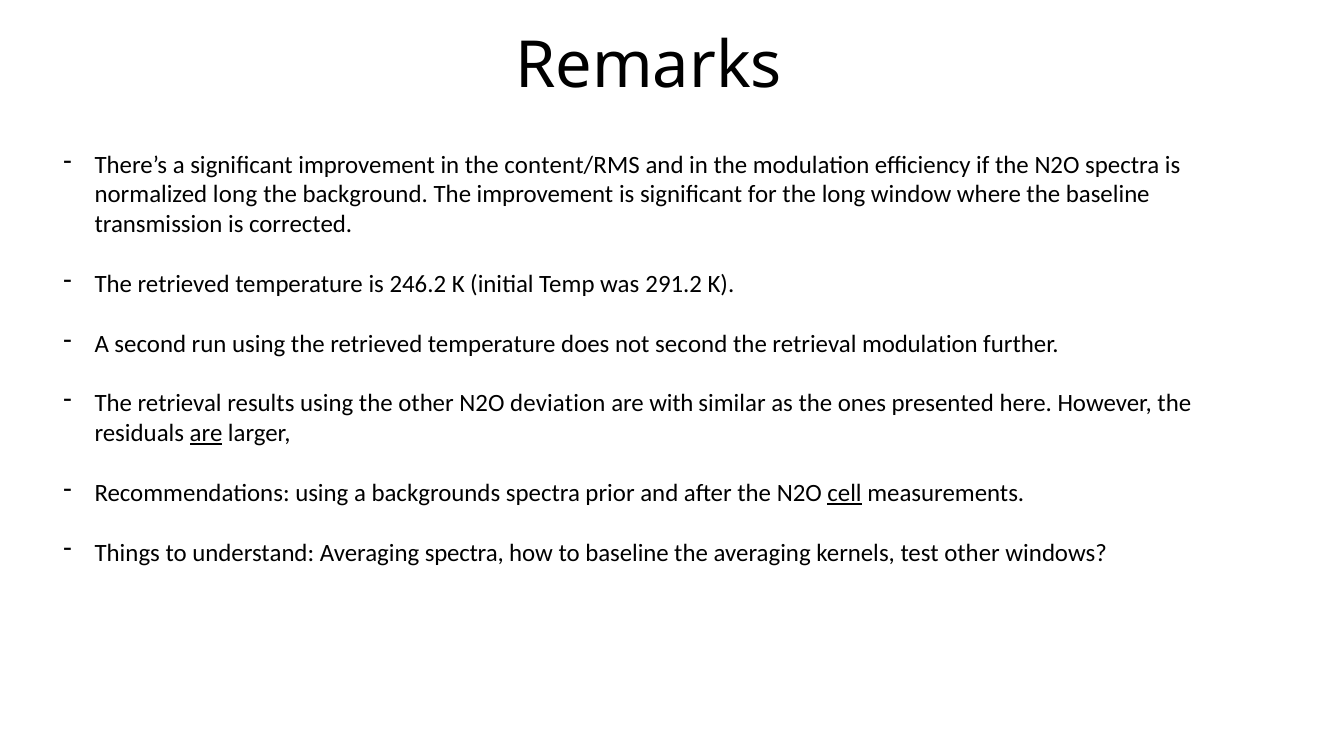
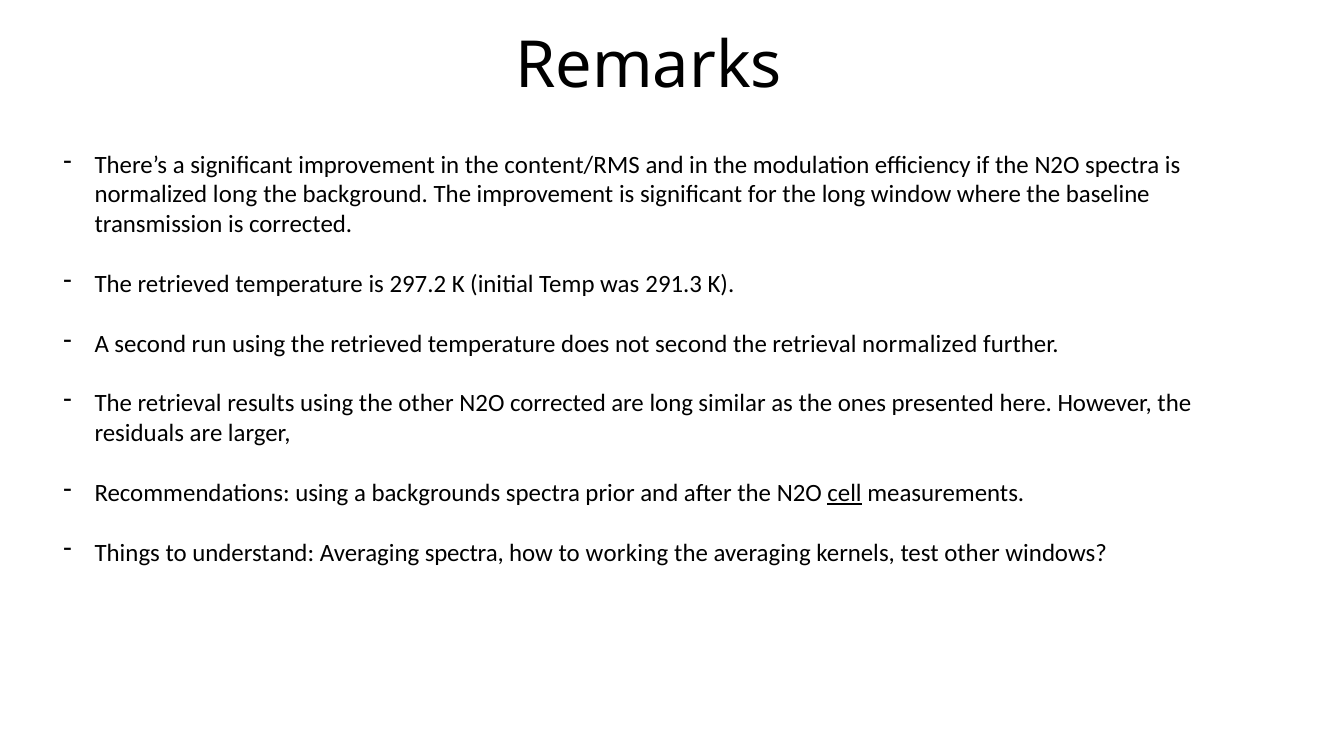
246.2: 246.2 -> 297.2
291.2: 291.2 -> 291.3
retrieval modulation: modulation -> normalized
N2O deviation: deviation -> corrected
are with: with -> long
are at (206, 434) underline: present -> none
to baseline: baseline -> working
